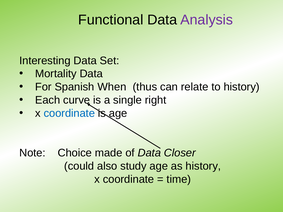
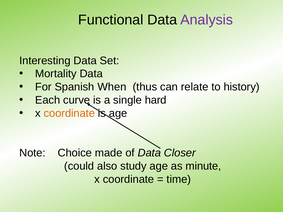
right: right -> hard
coordinate at (69, 114) colour: blue -> orange
as history: history -> minute
